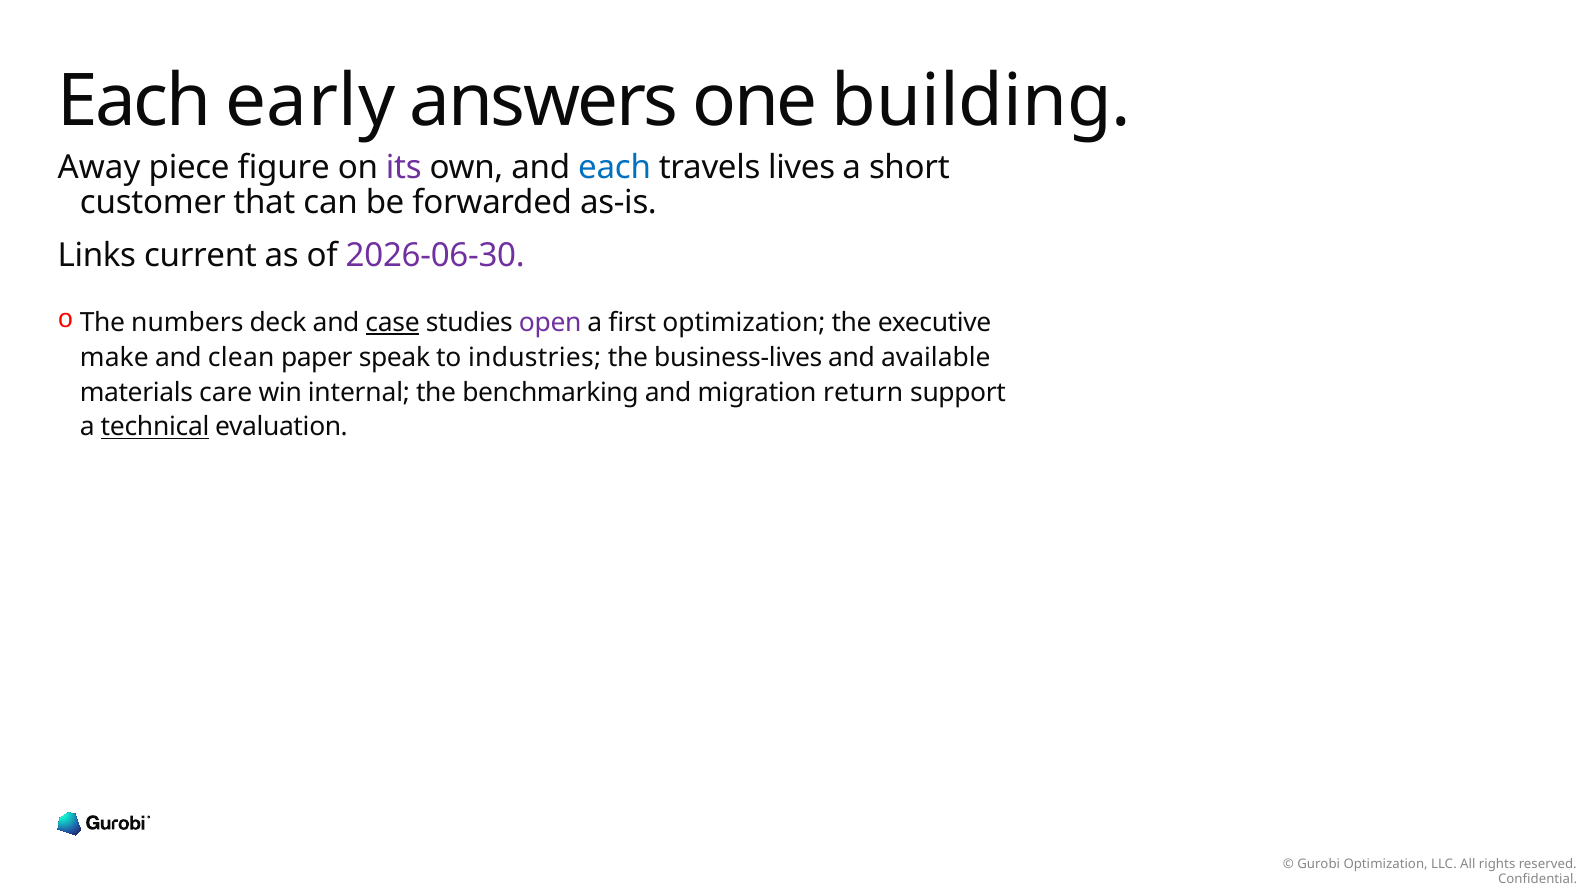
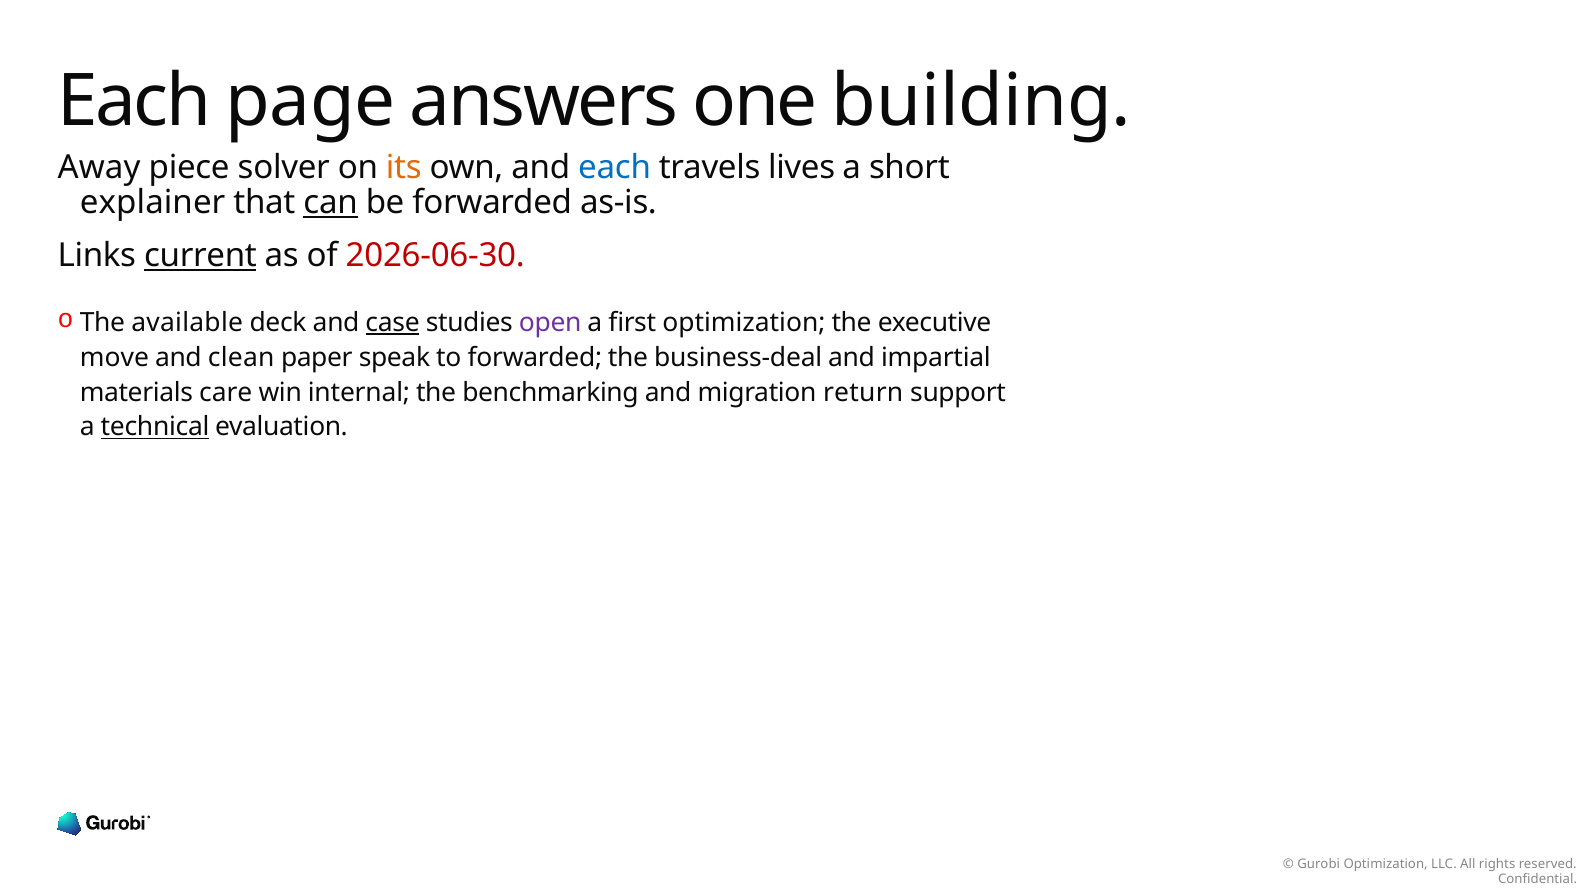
early: early -> page
figure: figure -> solver
its colour: purple -> orange
customer: customer -> explainer
can underline: none -> present
current underline: none -> present
2026-06-30 colour: purple -> red
numbers: numbers -> available
make: make -> move
to industries: industries -> forwarded
business-lives: business-lives -> business-deal
available: available -> impartial
